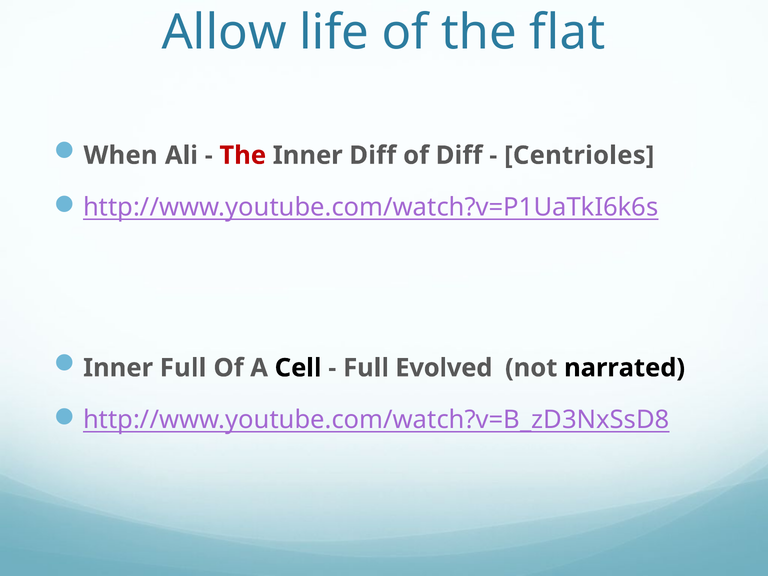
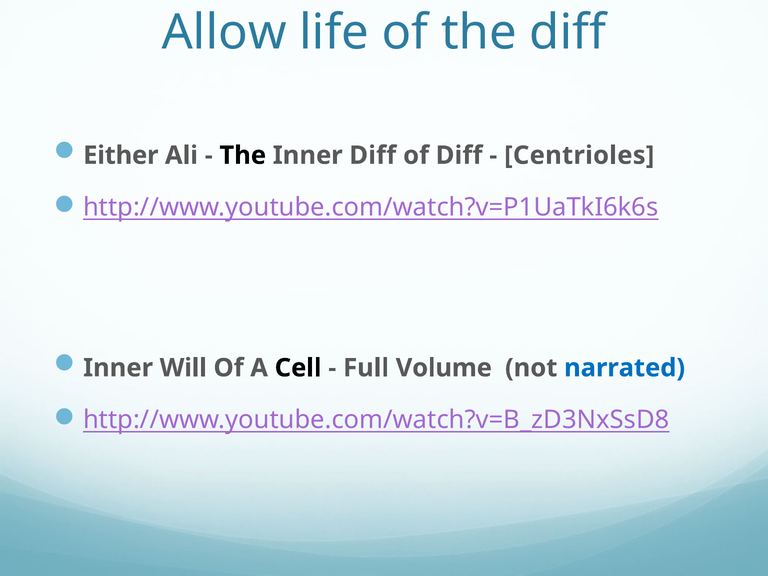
the flat: flat -> diff
When: When -> Either
The at (243, 155) colour: red -> black
Inner Full: Full -> Will
Evolved: Evolved -> Volume
narrated colour: black -> blue
